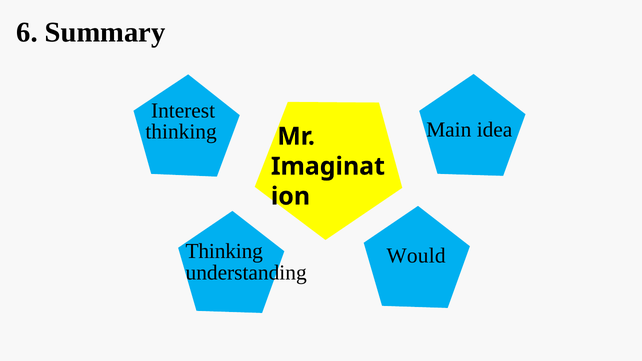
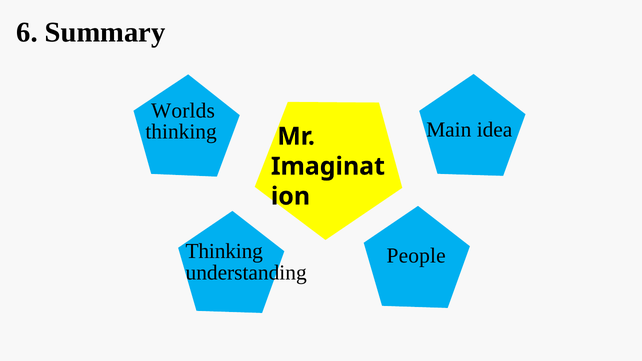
Interest: Interest -> Worlds
Would: Would -> People
